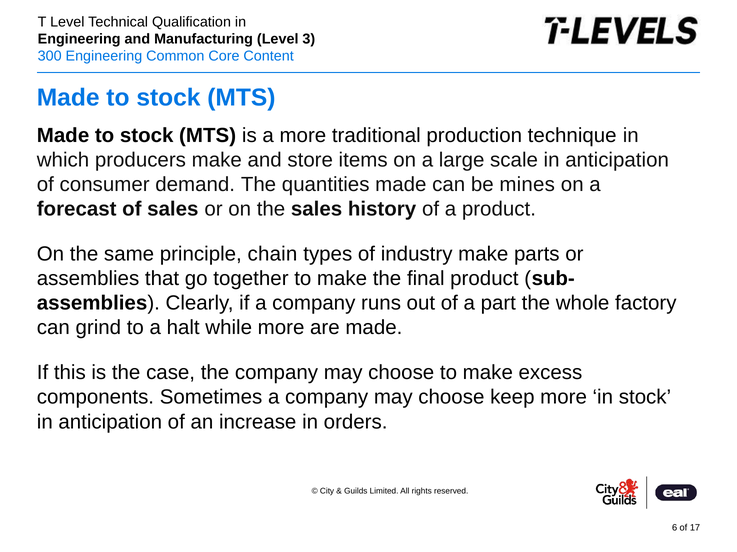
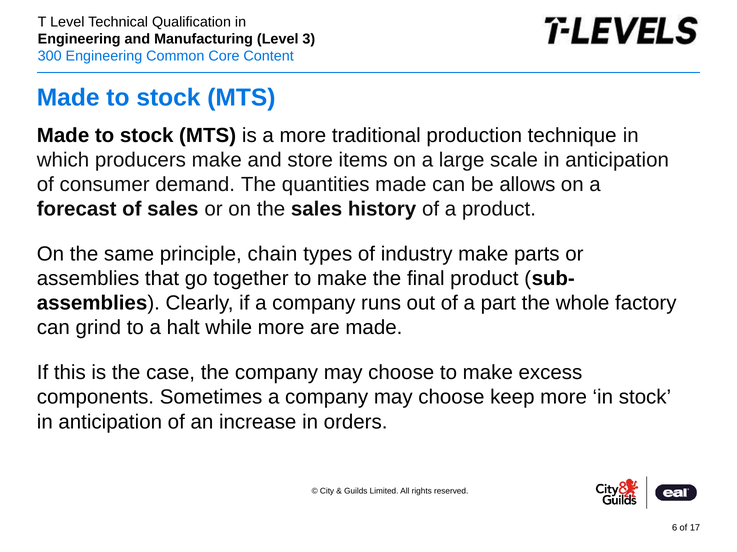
mines: mines -> allows
